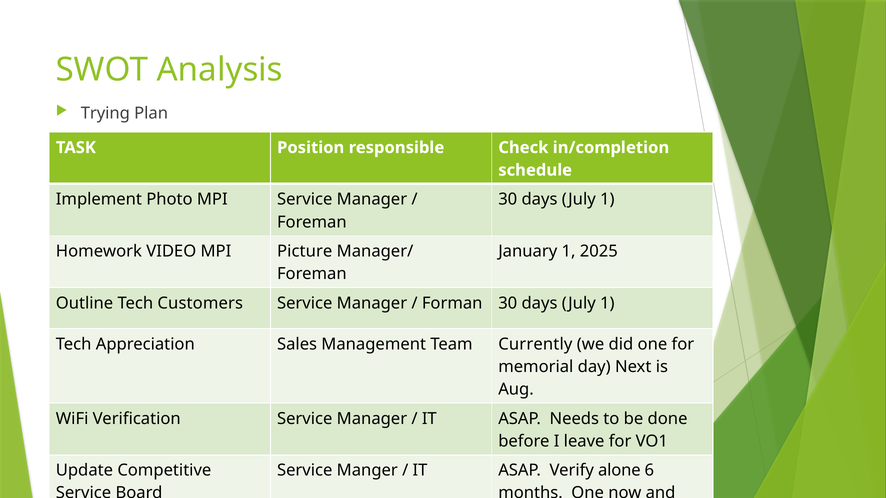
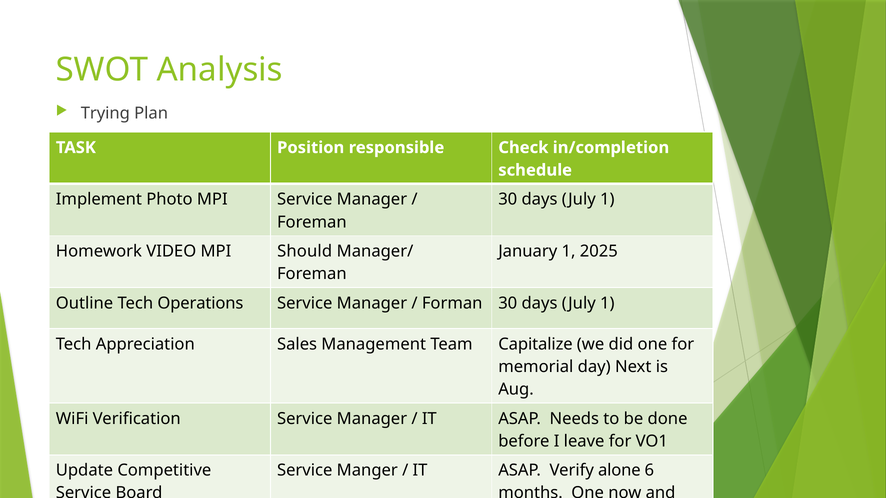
Picture: Picture -> Should
Customers: Customers -> Operations
Currently: Currently -> Capitalize
